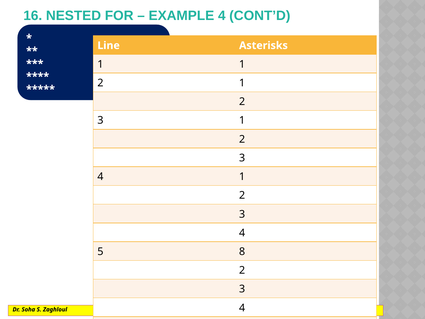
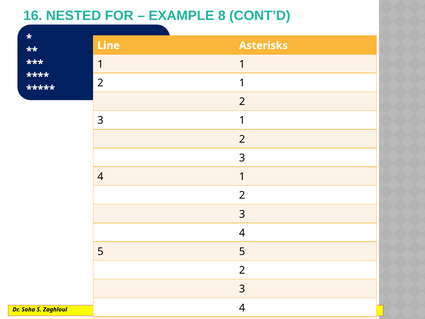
EXAMPLE 4: 4 -> 8
5 8: 8 -> 5
